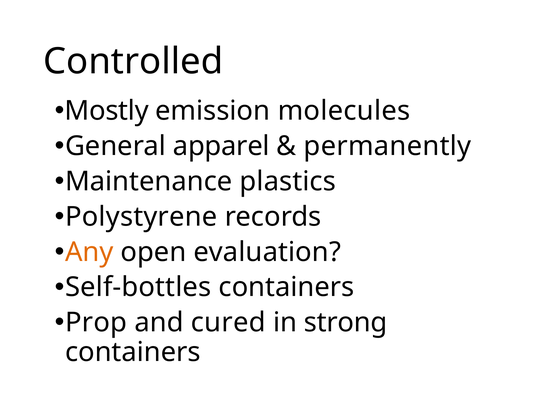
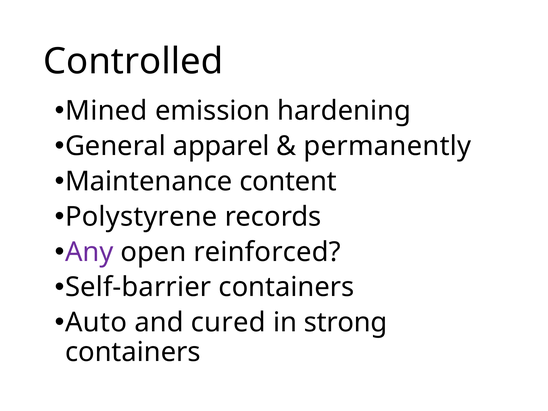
Mostly: Mostly -> Mined
molecules: molecules -> hardening
plastics: plastics -> content
Any colour: orange -> purple
evaluation: evaluation -> reinforced
Self-bottles: Self-bottles -> Self-barrier
Prop: Prop -> Auto
